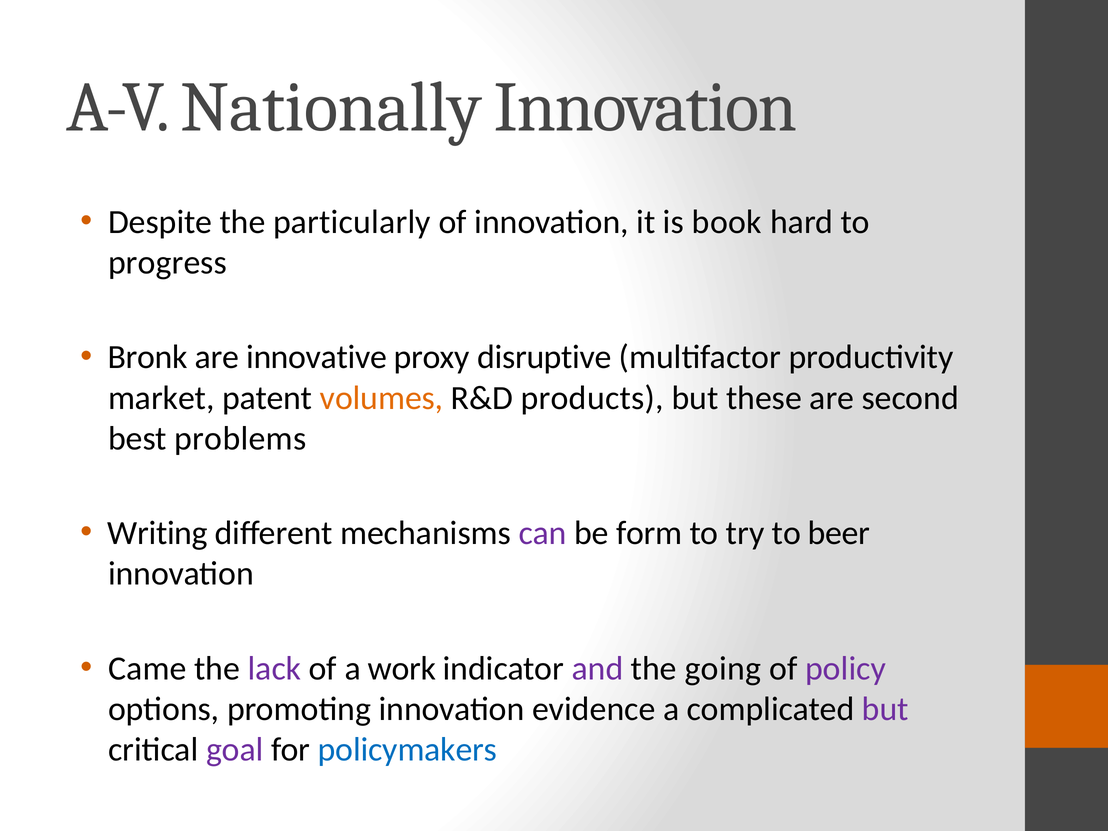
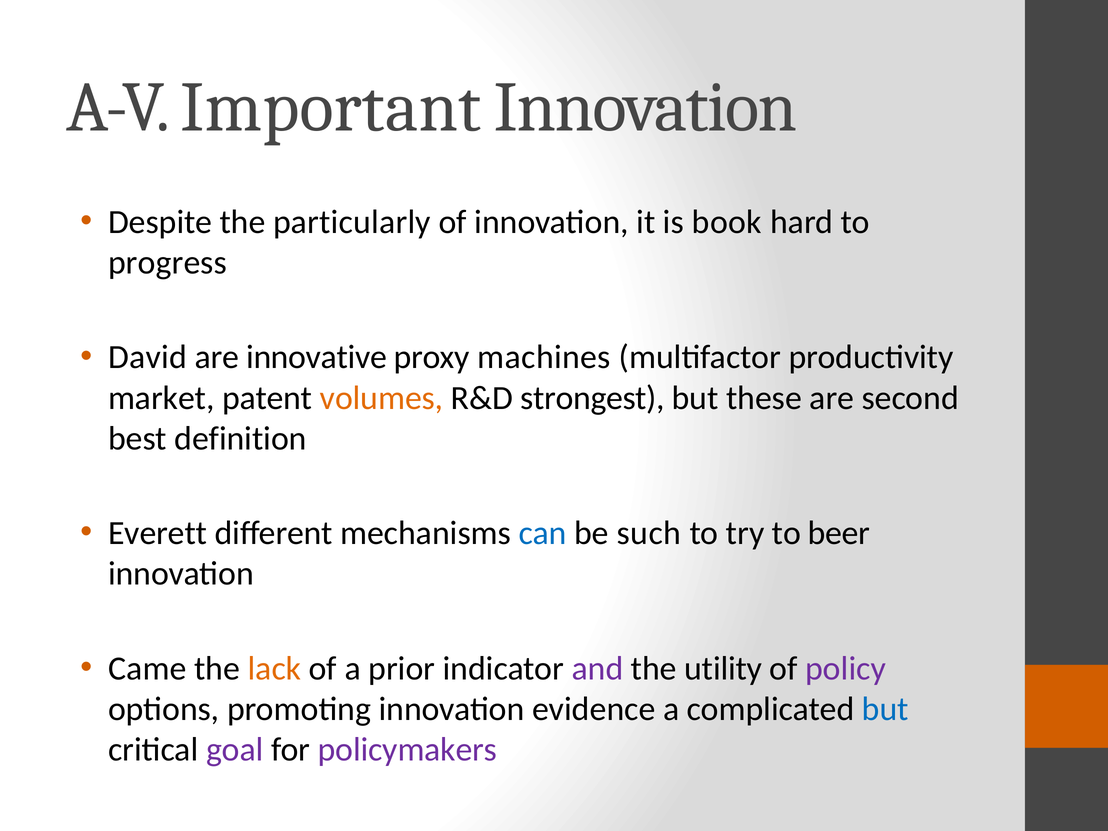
Nationally: Nationally -> Important
Bronk: Bronk -> David
disruptive: disruptive -> machines
products: products -> strongest
problems: problems -> definition
Writing: Writing -> Everett
can colour: purple -> blue
form: form -> such
lack colour: purple -> orange
work: work -> prior
going: going -> utility
but at (885, 709) colour: purple -> blue
policymakers colour: blue -> purple
